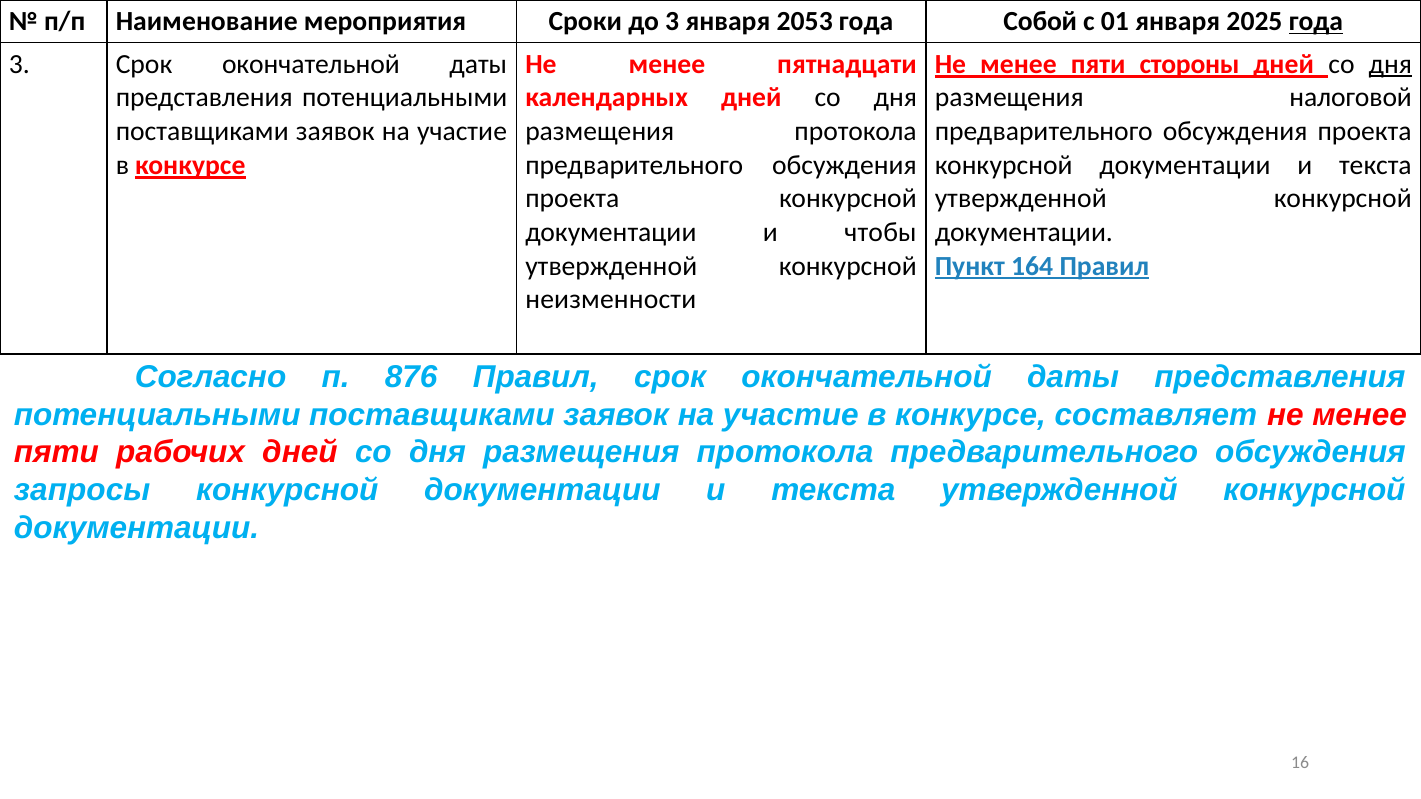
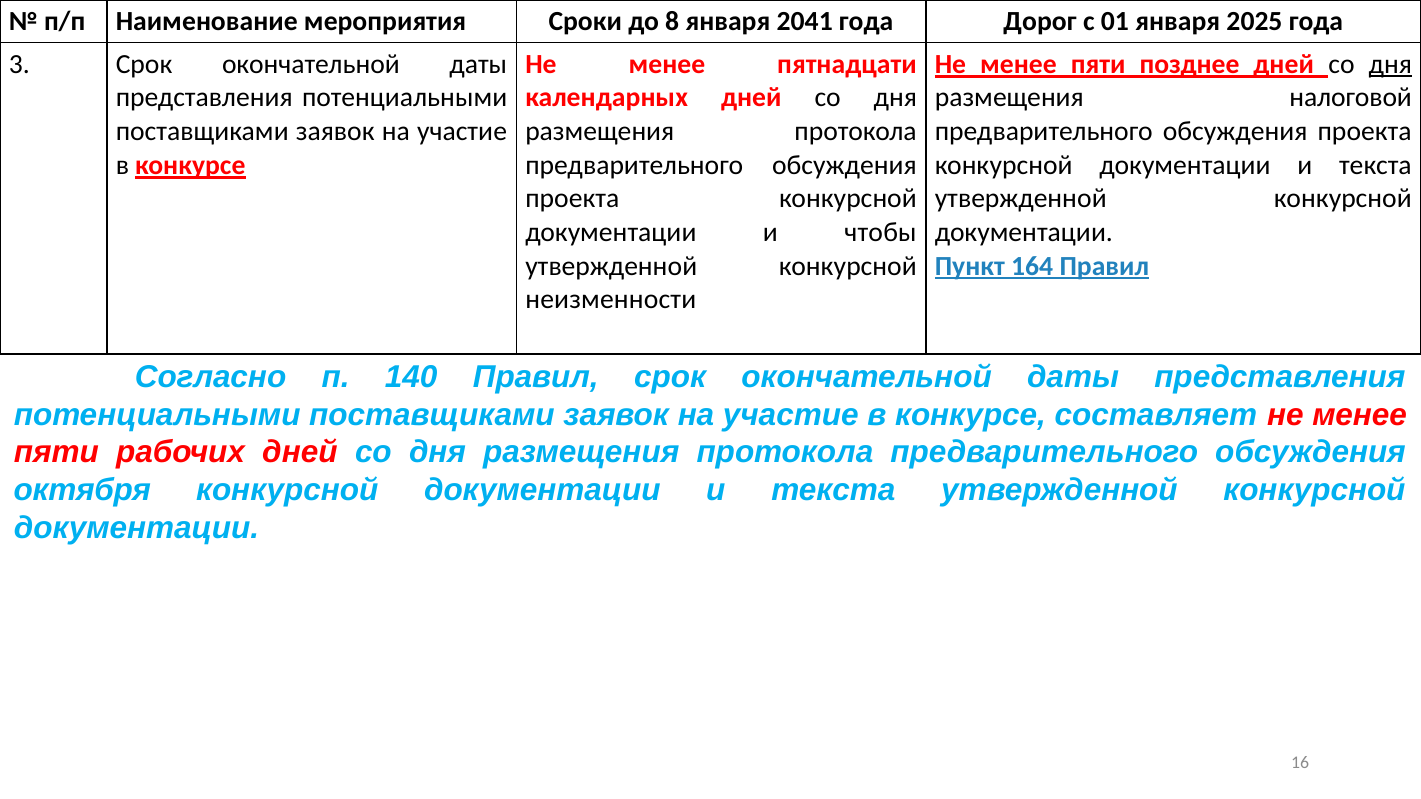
до 3: 3 -> 8
2053: 2053 -> 2041
Собой: Собой -> Дорог
года at (1316, 22) underline: present -> none
стороны: стороны -> позднее
876: 876 -> 140
запросы: запросы -> октября
